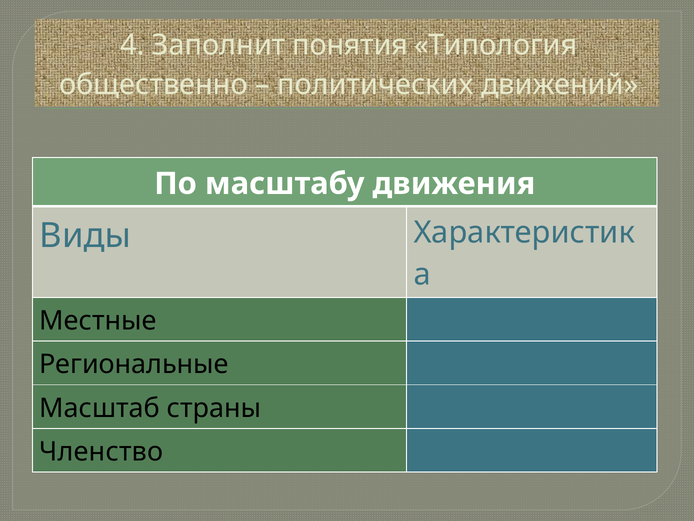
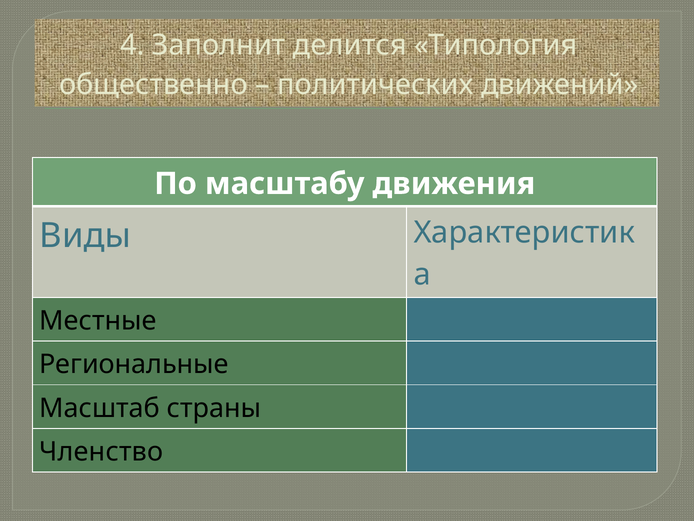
понятия: понятия -> делится
